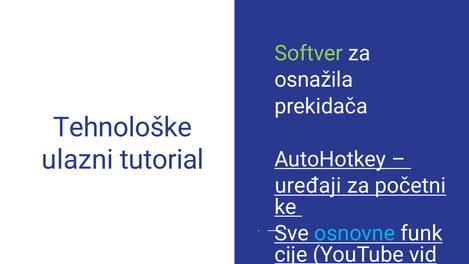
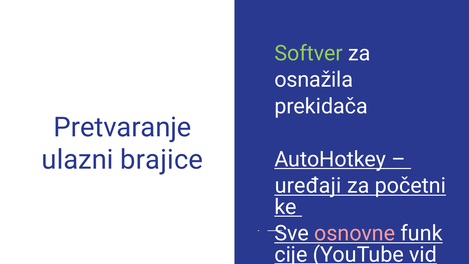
Tehnološke: Tehnološke -> Pretvaranje
tutorial: tutorial -> brajice
osnovne colour: light blue -> pink
